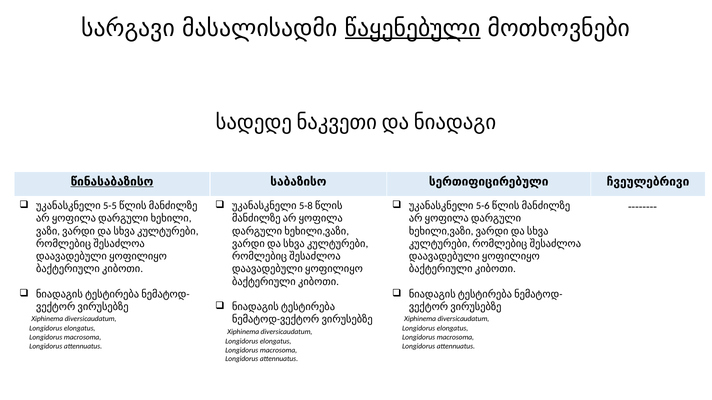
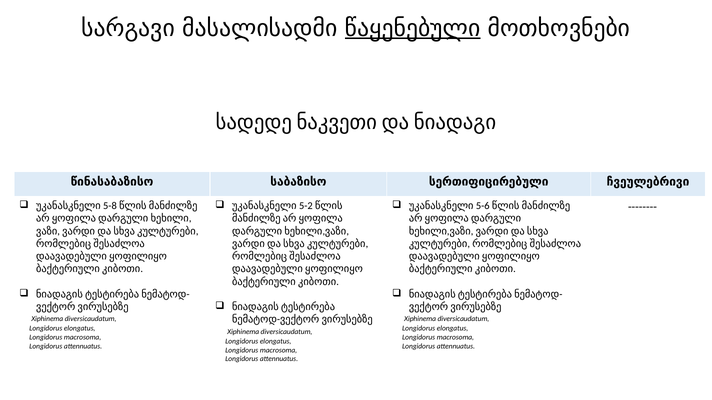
წინასაბაზისო underline: present -> none
5-5: 5-5 -> 5-8
5-8: 5-8 -> 5-2
